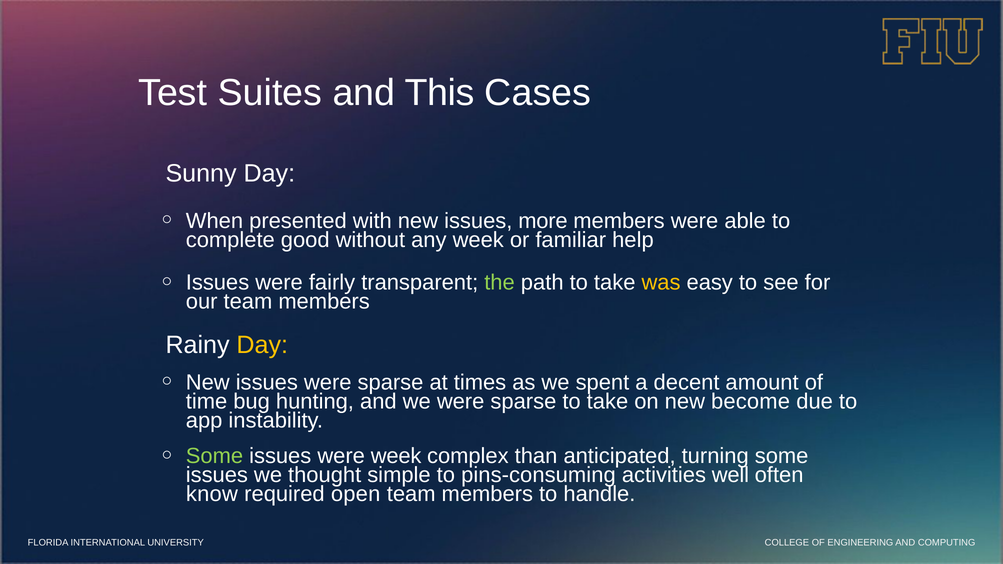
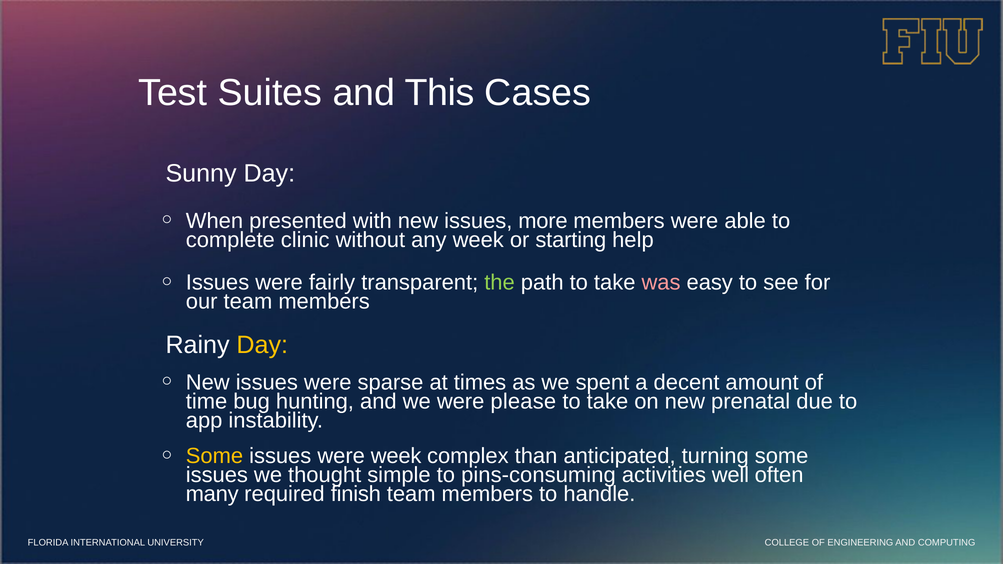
good: good -> clinic
familiar: familiar -> starting
was colour: yellow -> pink
we were sparse: sparse -> please
become: become -> prenatal
Some at (214, 456) colour: light green -> yellow
know: know -> many
open: open -> finish
